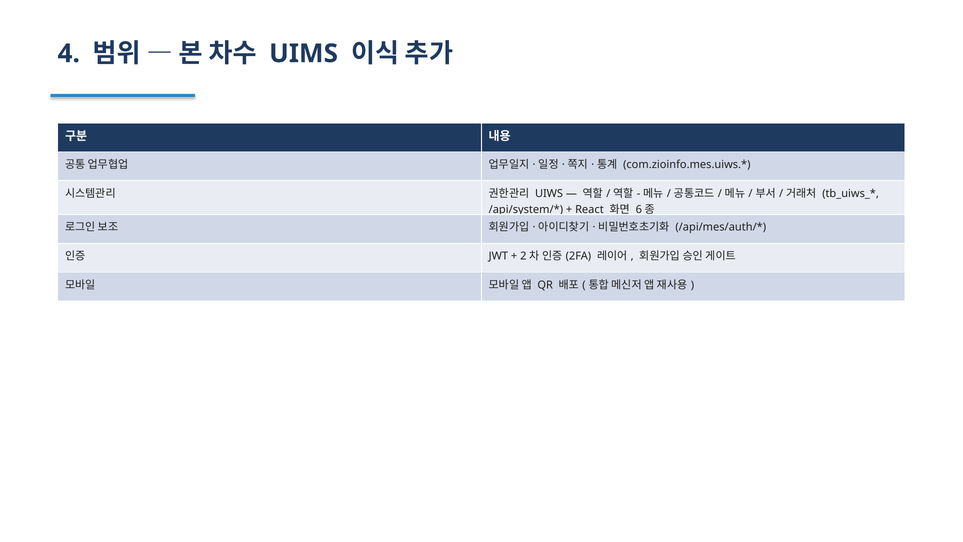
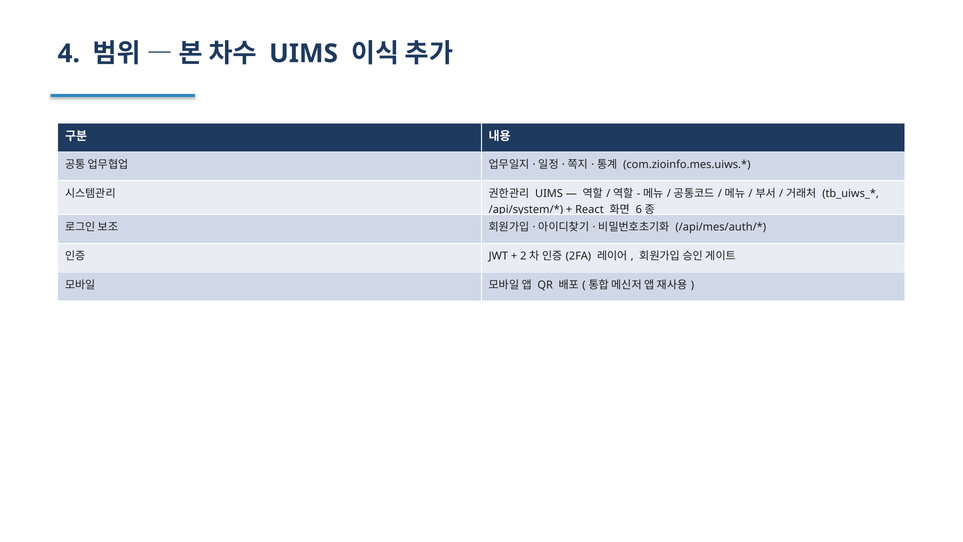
UIWS at (549, 193): UIWS -> UIMS
